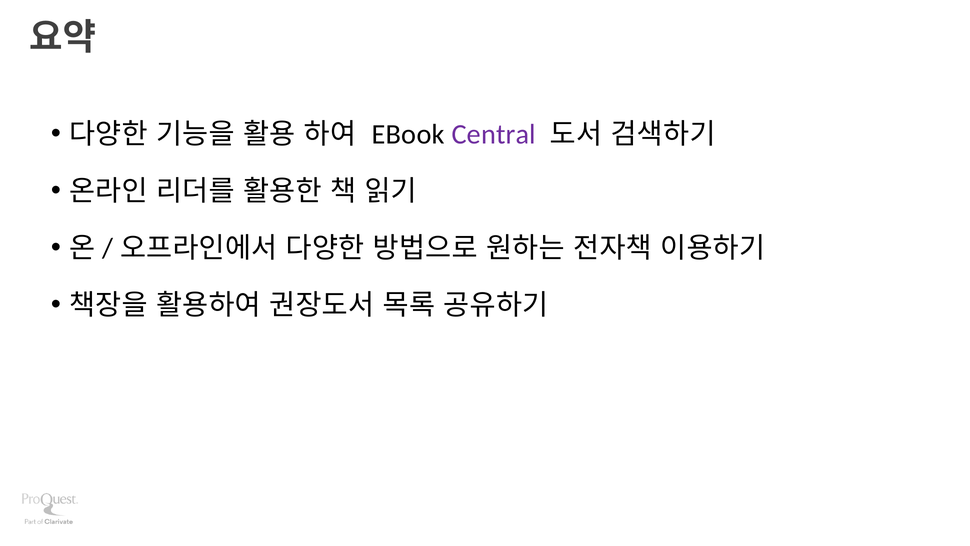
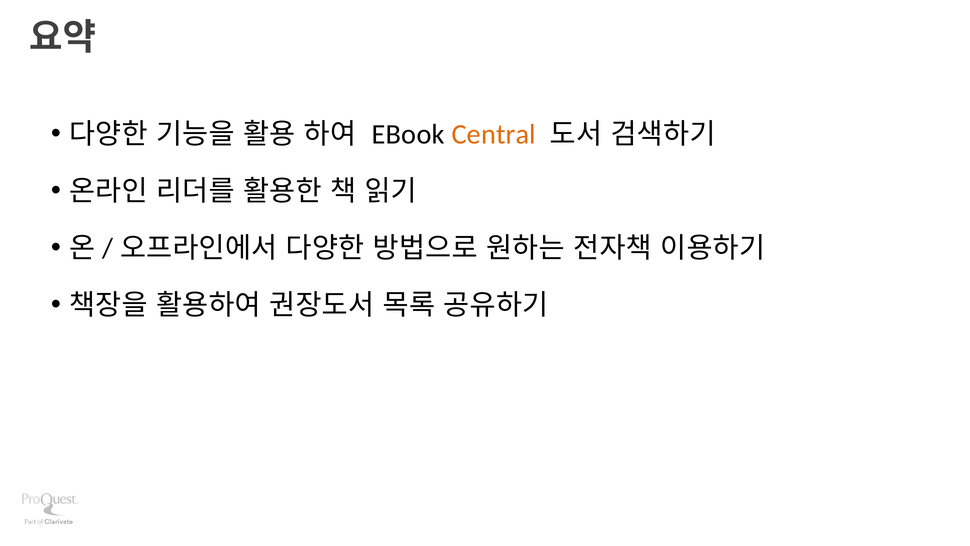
Central colour: purple -> orange
